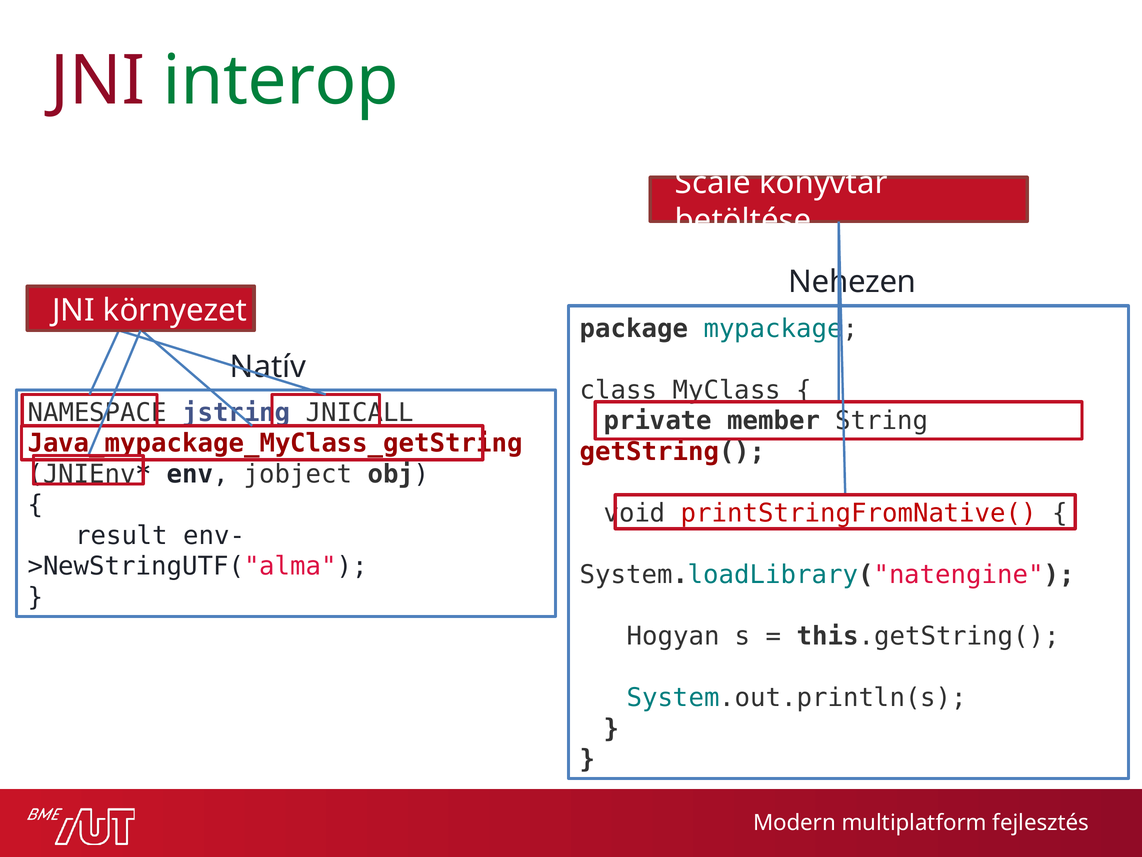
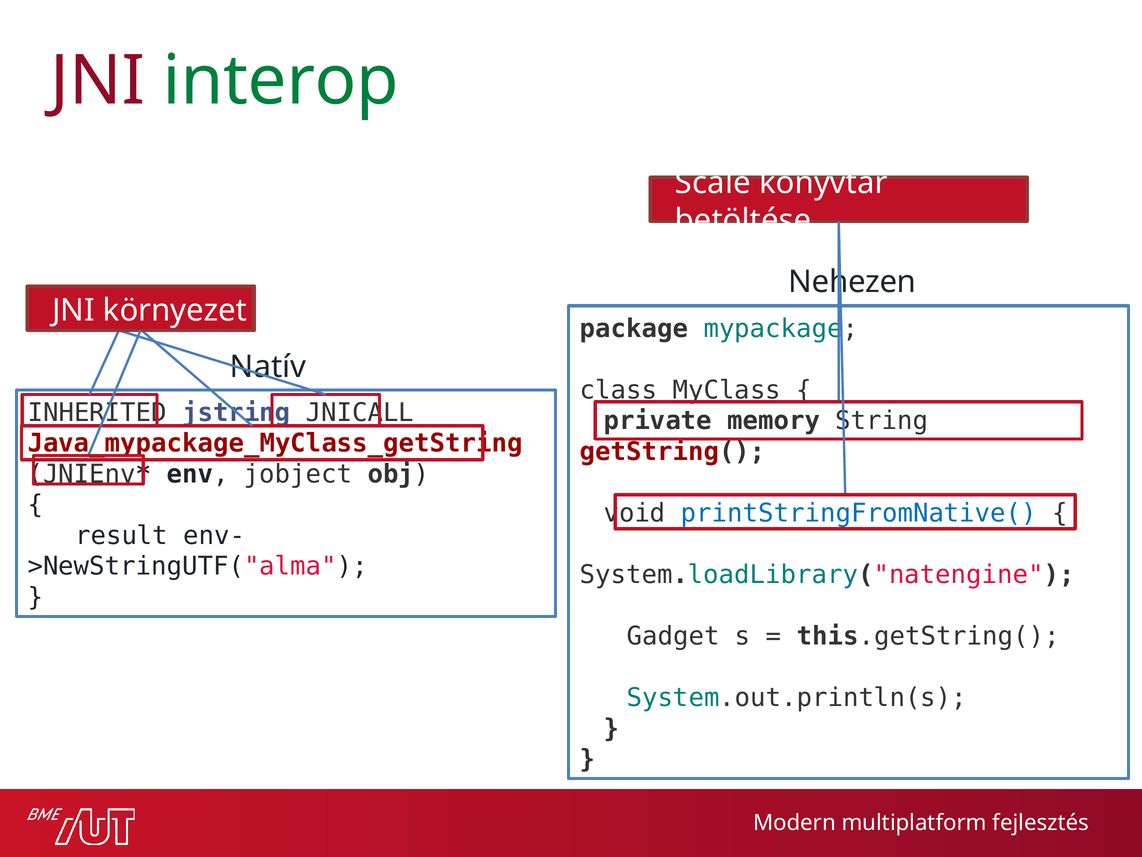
NAMESPACE: NAMESPACE -> INHERITED
member: member -> memory
printStringFromNative( colour: red -> blue
Hogyan: Hogyan -> Gadget
